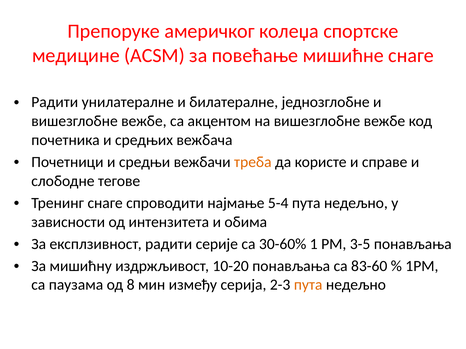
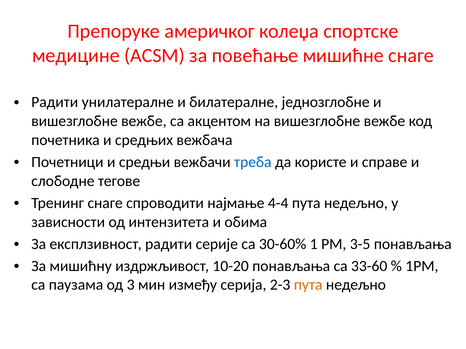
треба colour: orange -> blue
5-4: 5-4 -> 4-4
83-60: 83-60 -> 33-60
8: 8 -> 3
